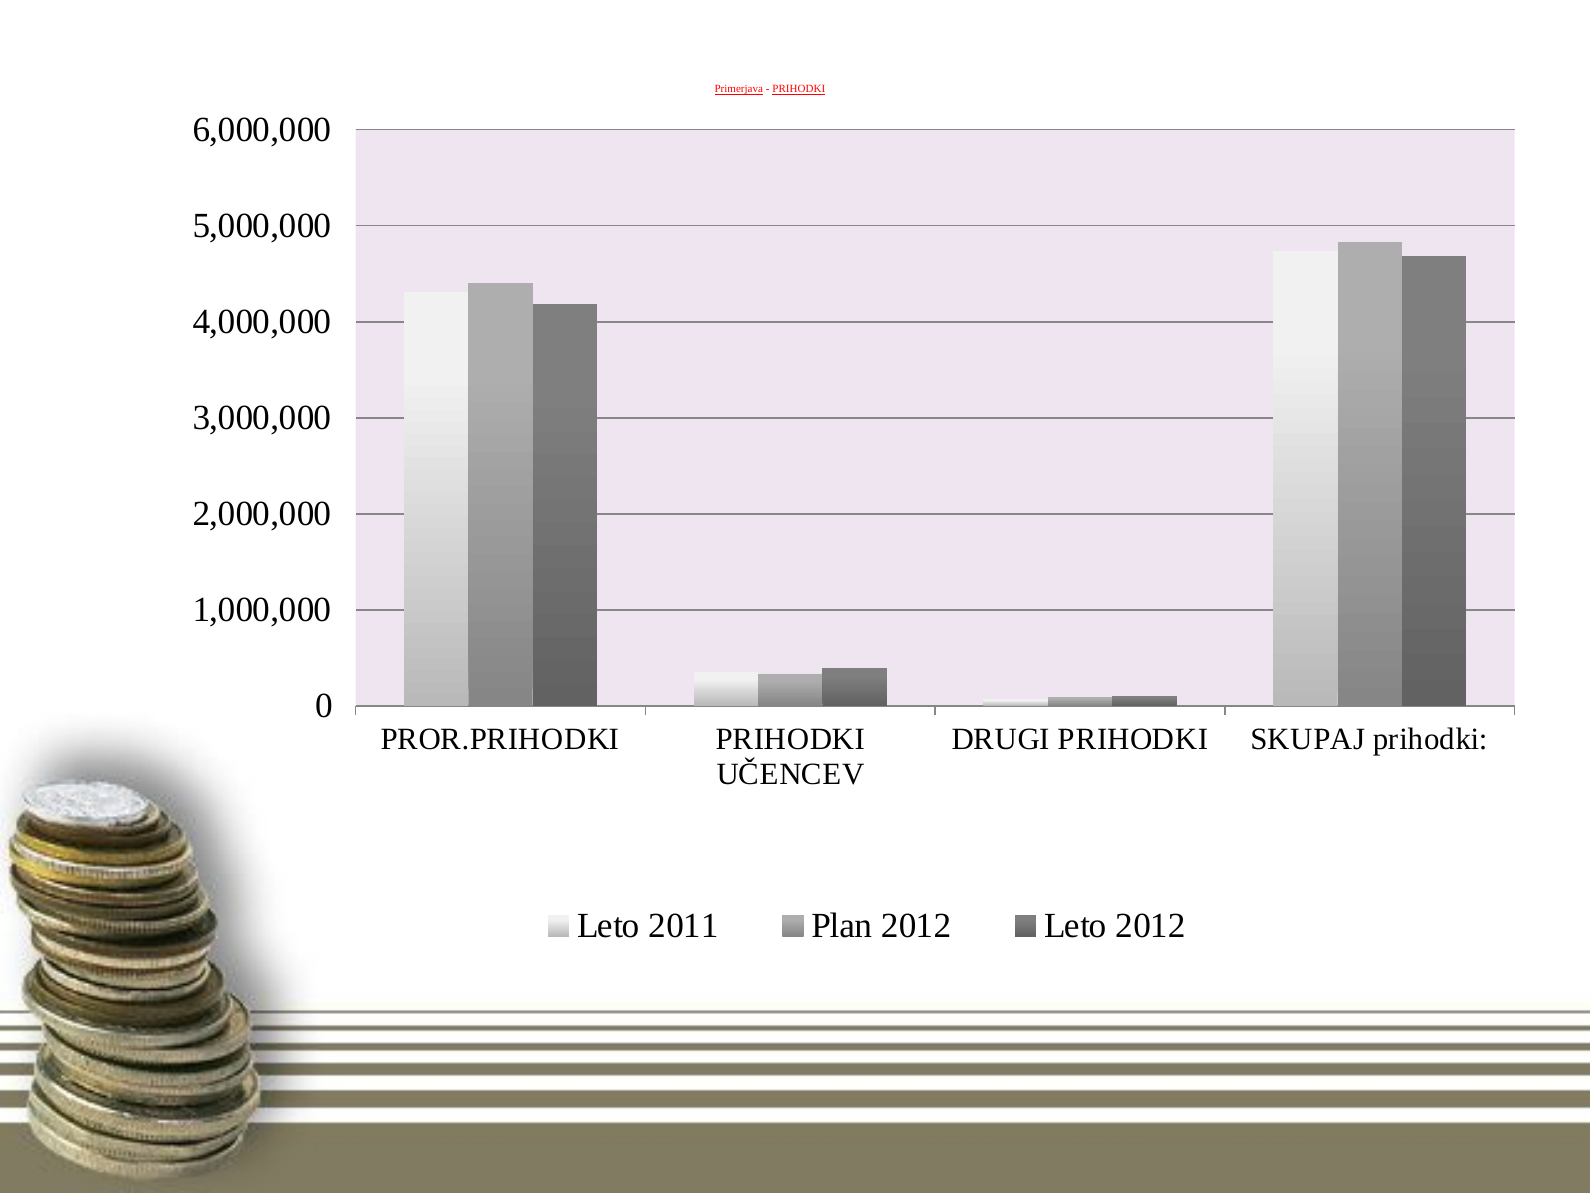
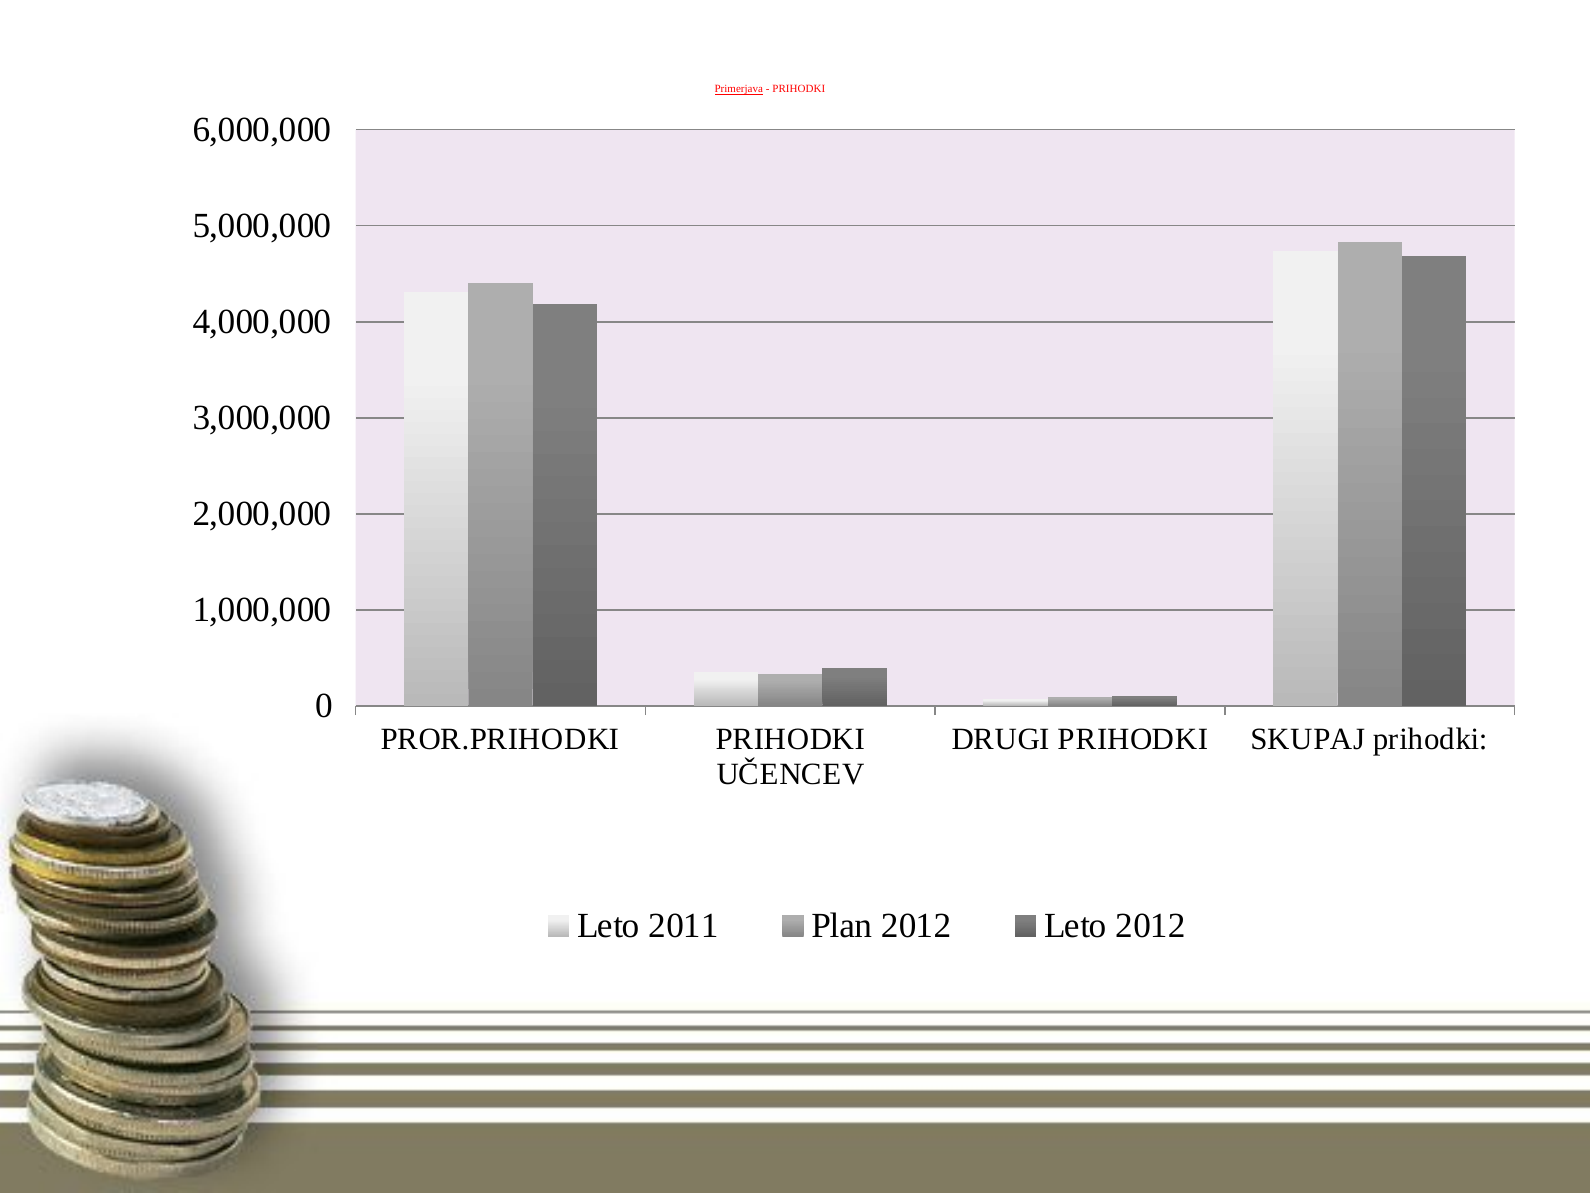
PRIHODKI at (799, 89) underline: present -> none
